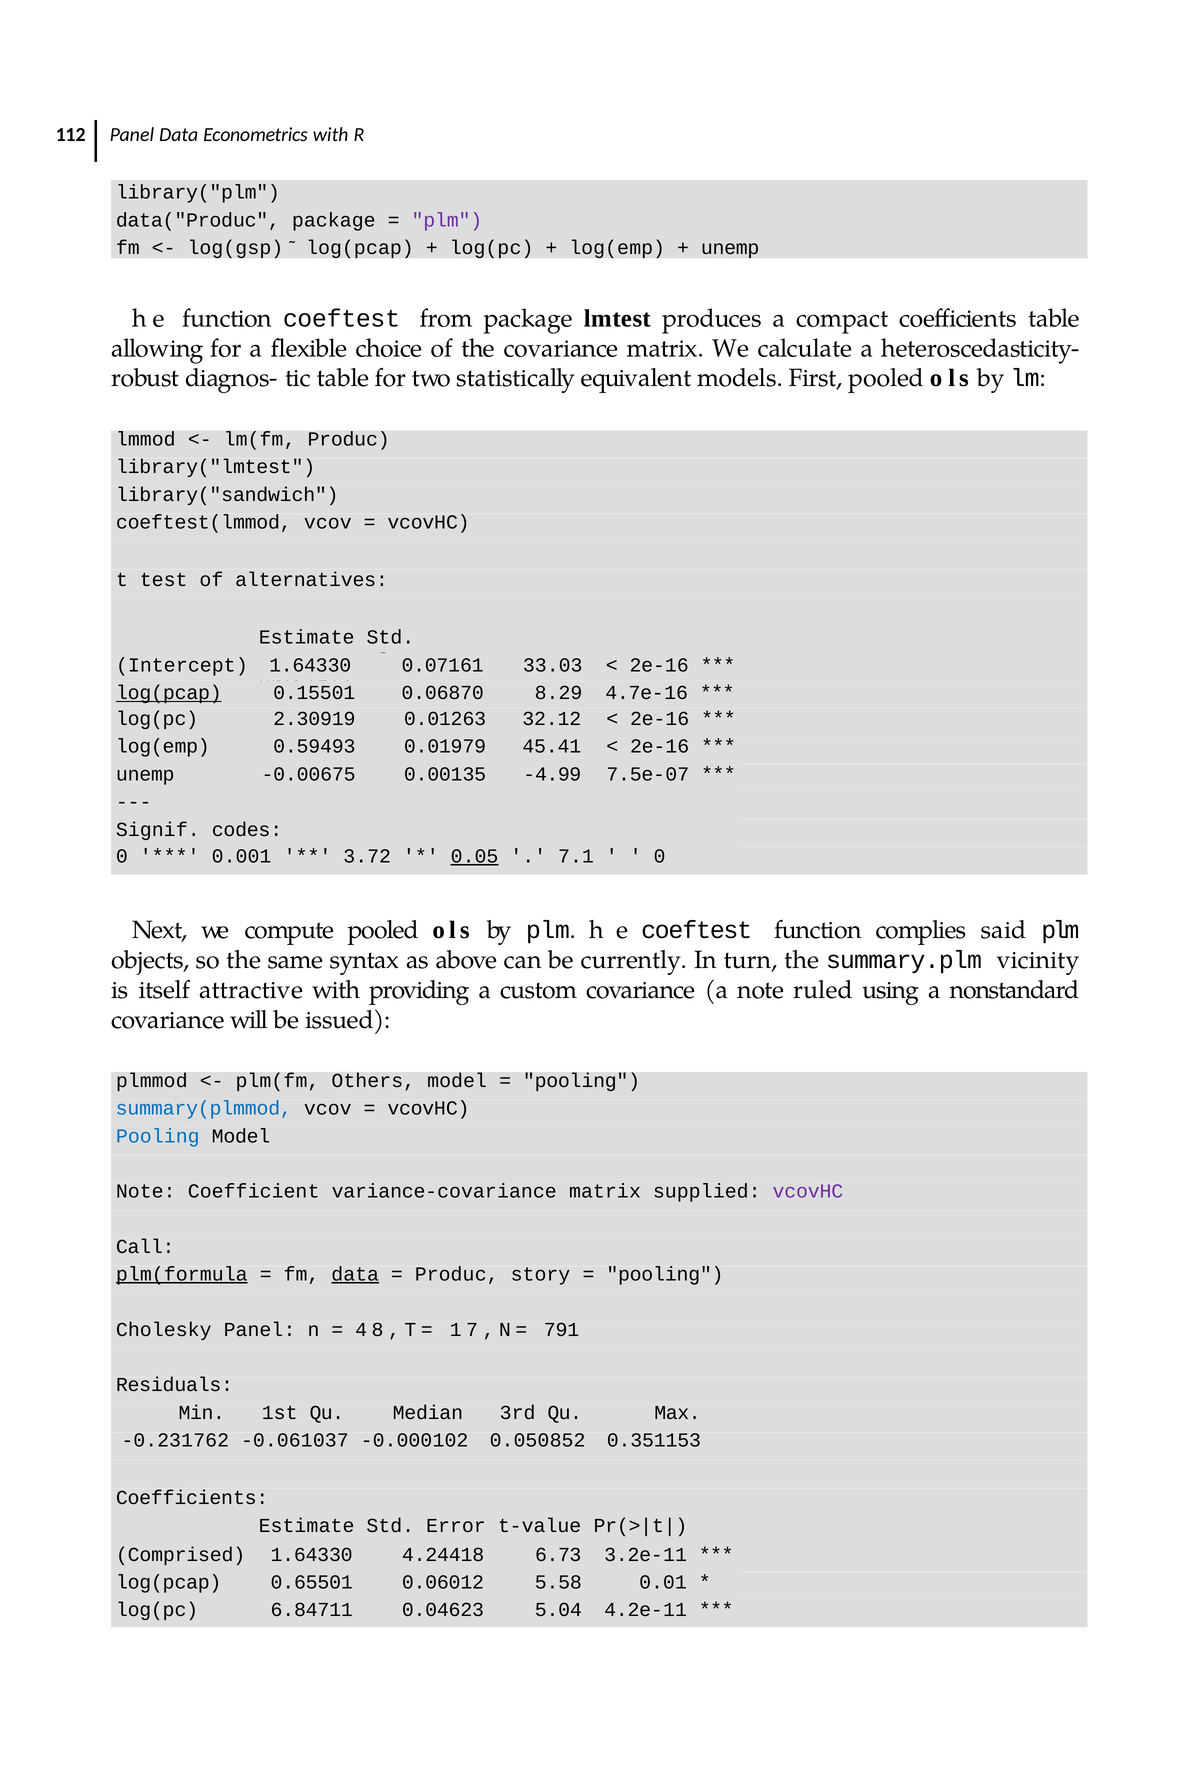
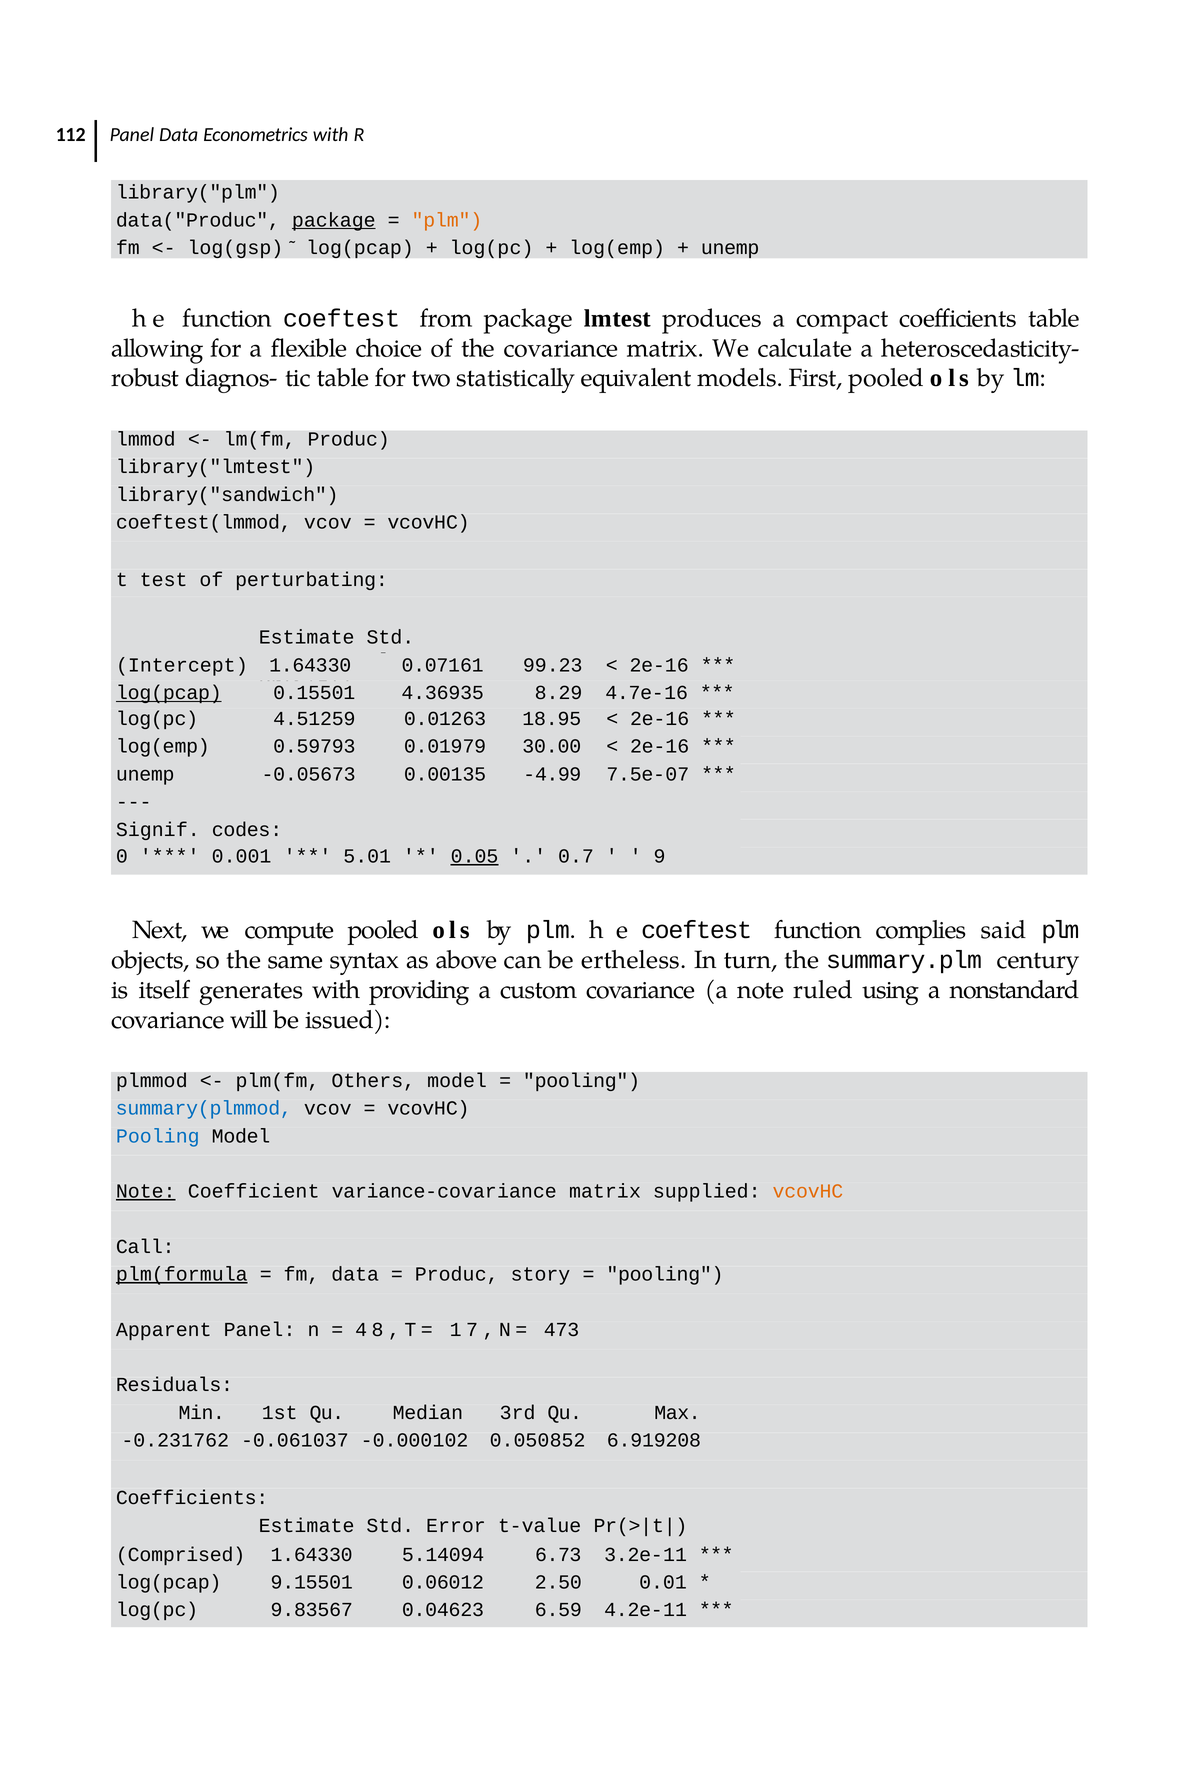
package at (334, 220) underline: none -> present
plm at (447, 220) colour: purple -> orange
alternatives: alternatives -> perturbating
33.03: 33.03 -> 99.23
0.06870: 0.06870 -> 4.36935
2.30919: 2.30919 -> 4.51259
32.12: 32.12 -> 18.95
0.59493: 0.59493 -> 0.59793
45.41: 45.41 -> 30.00
-0.00675: -0.00675 -> -0.05673
3.72: 3.72 -> 5.01
7.1: 7.1 -> 0.7
0 at (659, 856): 0 -> 9
currently: currently -> ertheless
vicinity: vicinity -> century
attractive: attractive -> generates
Note at (146, 1191) underline: none -> present
vcovHC at (808, 1191) colour: purple -> orange
data at (355, 1274) underline: present -> none
Cholesky: Cholesky -> Apparent
791: 791 -> 473
0.351153: 0.351153 -> 6.919208
4.24418: 4.24418 -> 5.14094
0.65501: 0.65501 -> 9.15501
5.58: 5.58 -> 2.50
6.84711: 6.84711 -> 9.83567
5.04: 5.04 -> 6.59
